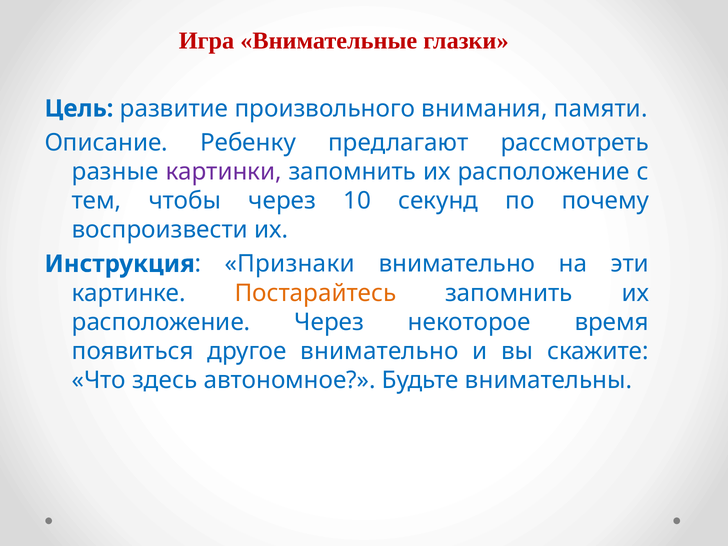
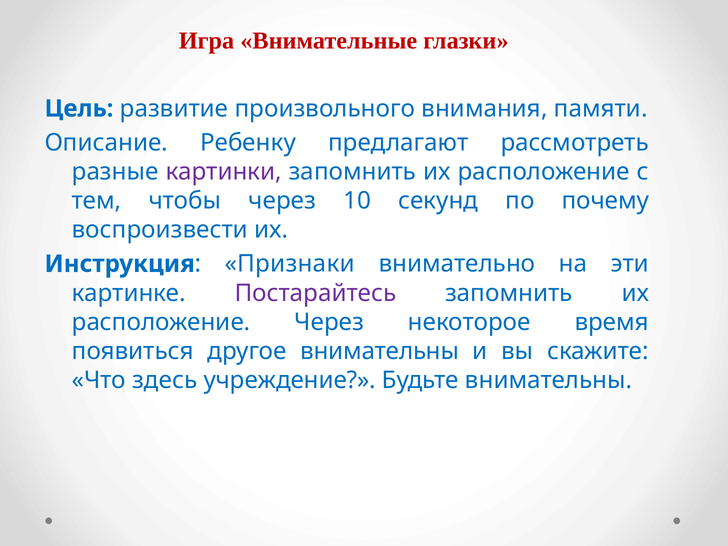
Постарайтесь colour: orange -> purple
другое внимательно: внимательно -> внимательны
автономное: автономное -> учреждение
